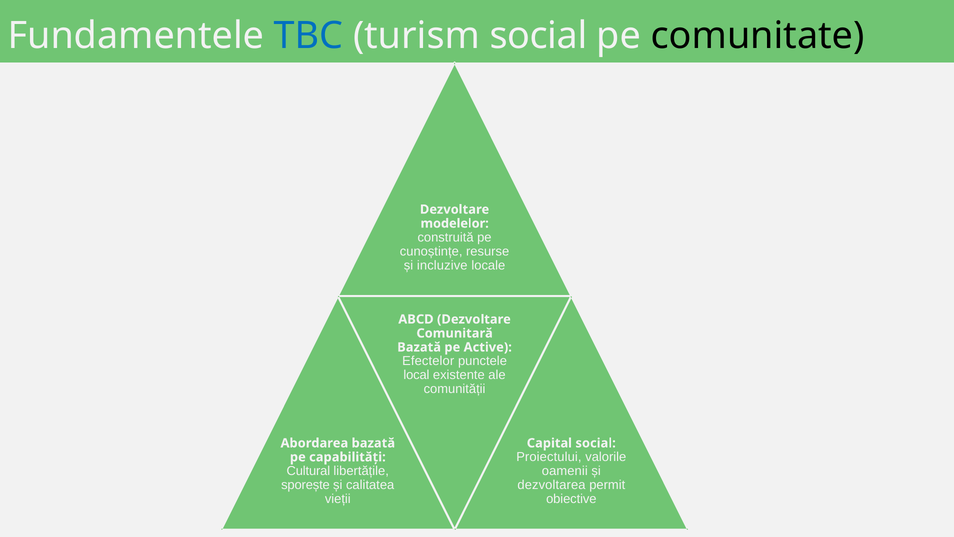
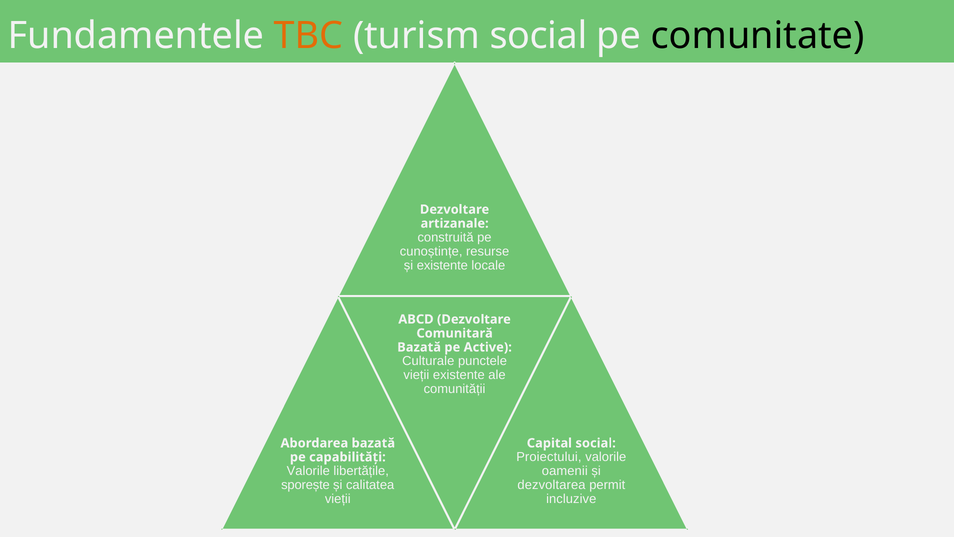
TBC colour: blue -> orange
modelelor: modelelor -> artizanale
și incluzive: incluzive -> existente
Efectelor: Efectelor -> Culturale
local at (416, 375): local -> vieții
Cultural at (308, 471): Cultural -> Valorile
obiective: obiective -> incluzive
